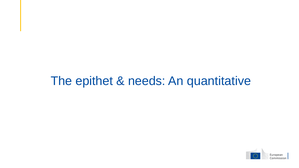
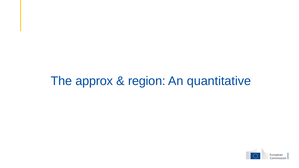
epithet: epithet -> approx
needs: needs -> region
